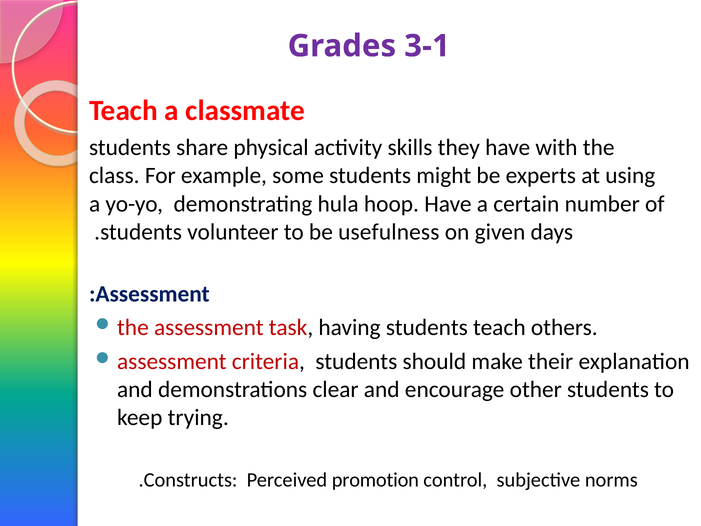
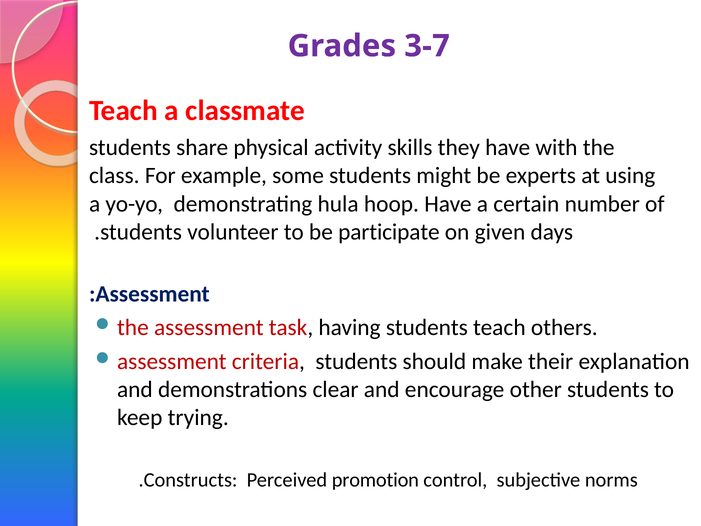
3-1: 3-1 -> 3-7
usefulness: usefulness -> participate
